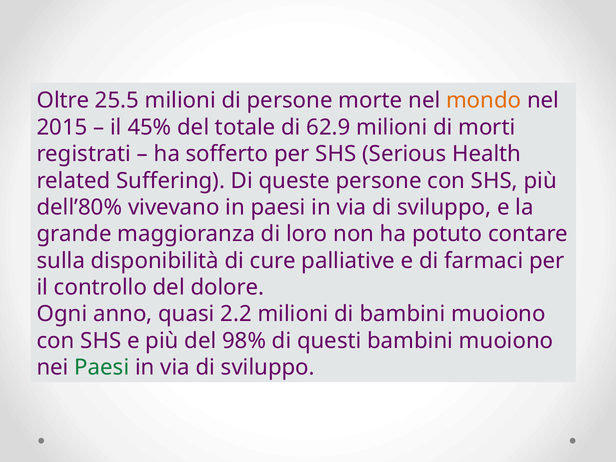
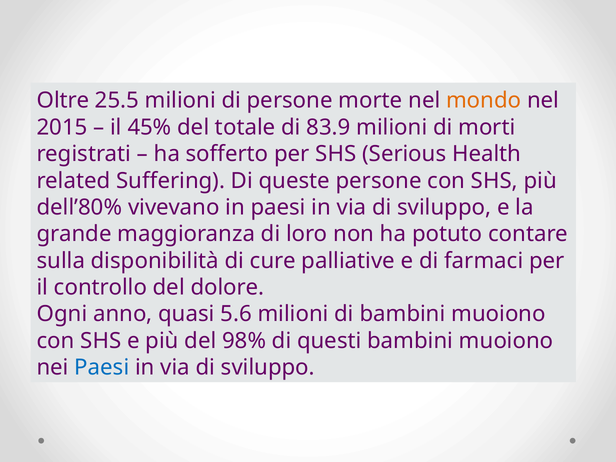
62.9: 62.9 -> 83.9
2.2: 2.2 -> 5.6
Paesi at (102, 367) colour: green -> blue
